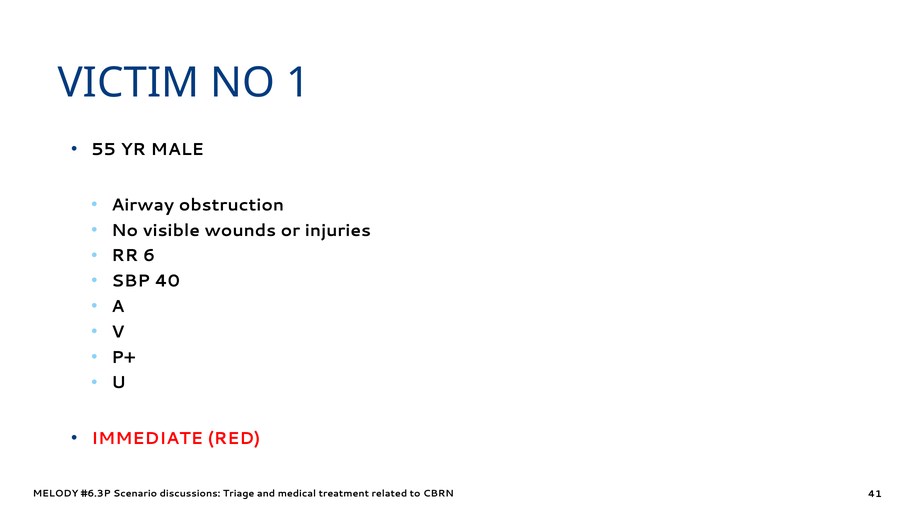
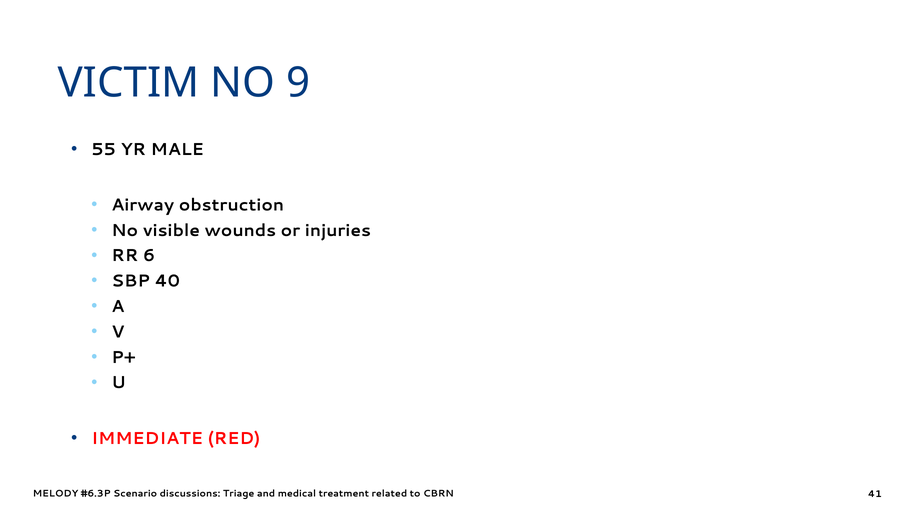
1: 1 -> 9
